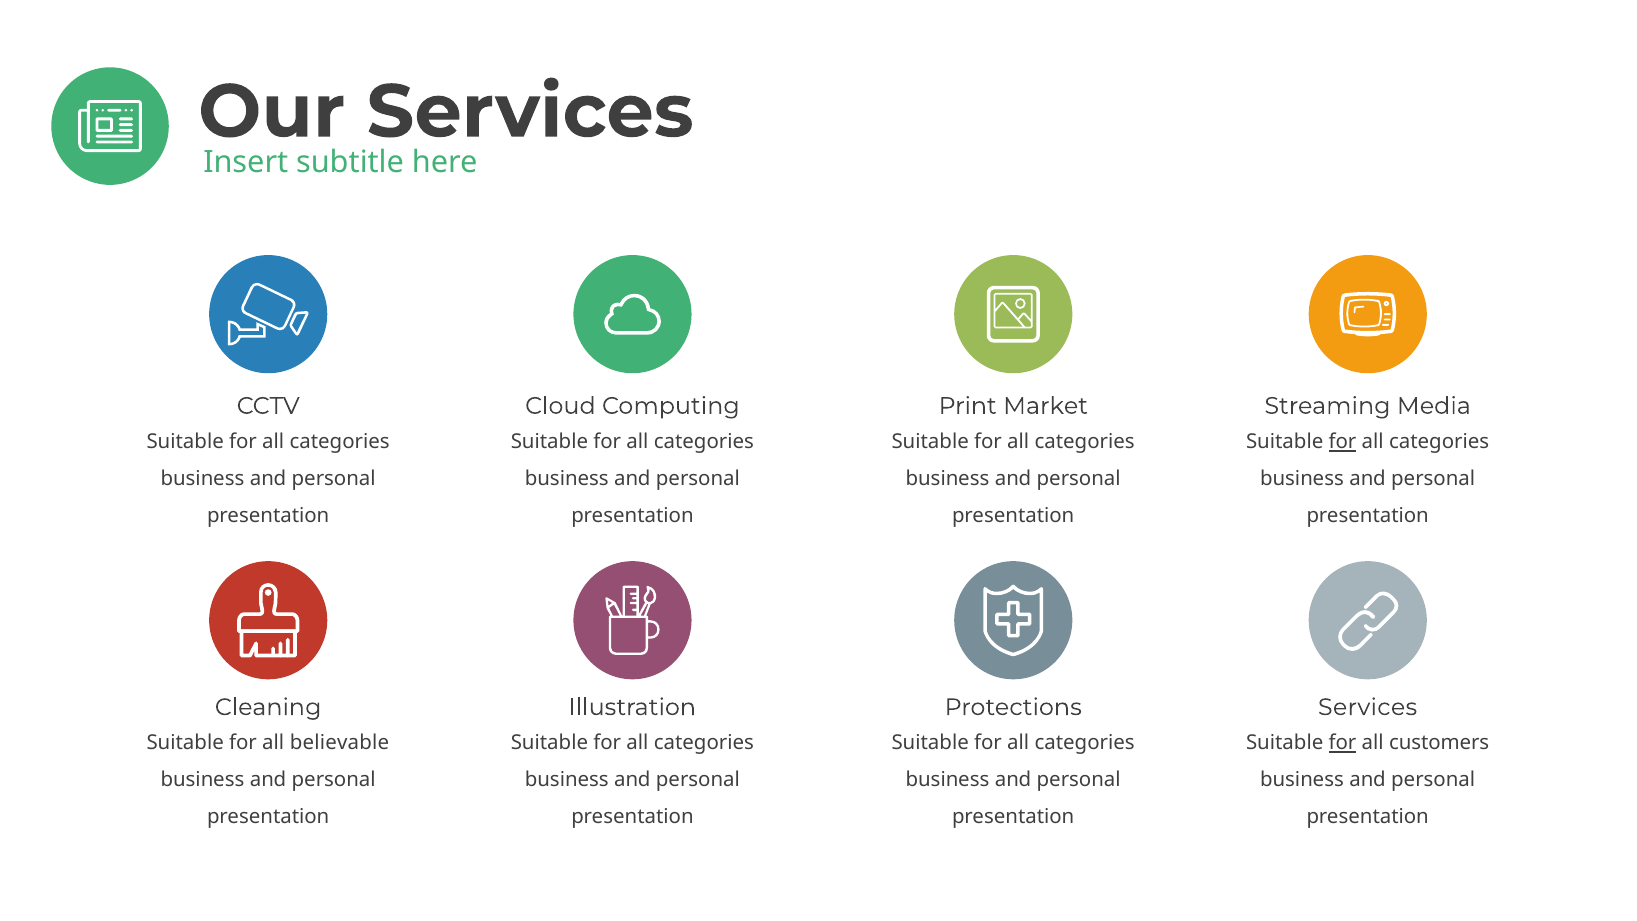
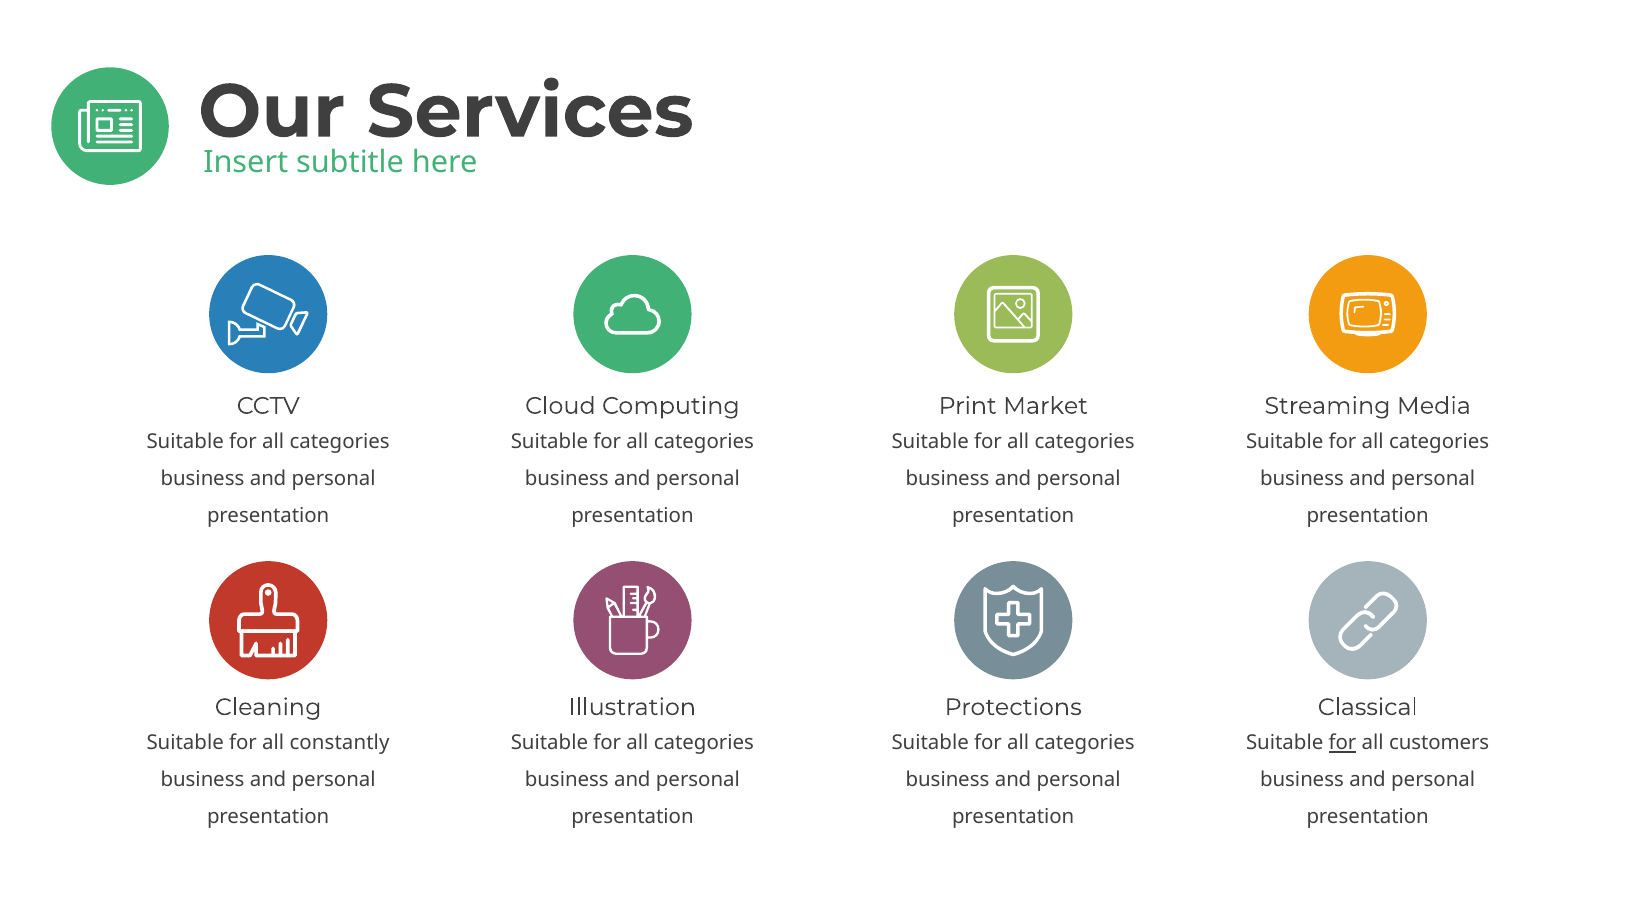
for at (1342, 442) underline: present -> none
Services at (1368, 707): Services -> Classical
believable: believable -> constantly
